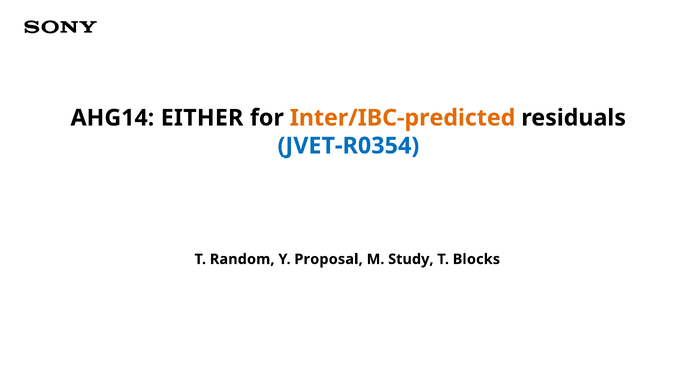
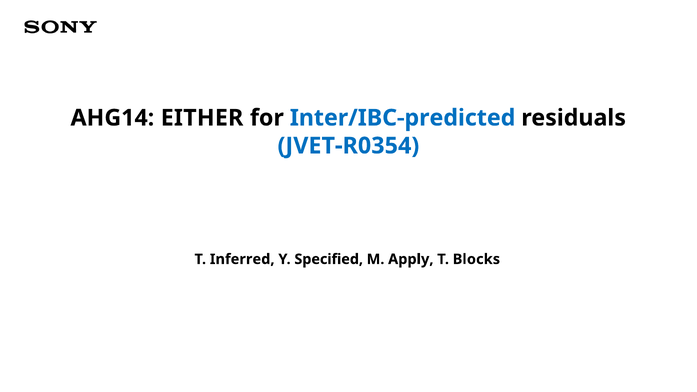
Inter/IBC-predicted colour: orange -> blue
Random: Random -> Inferred
Proposal: Proposal -> Specified
Study: Study -> Apply
